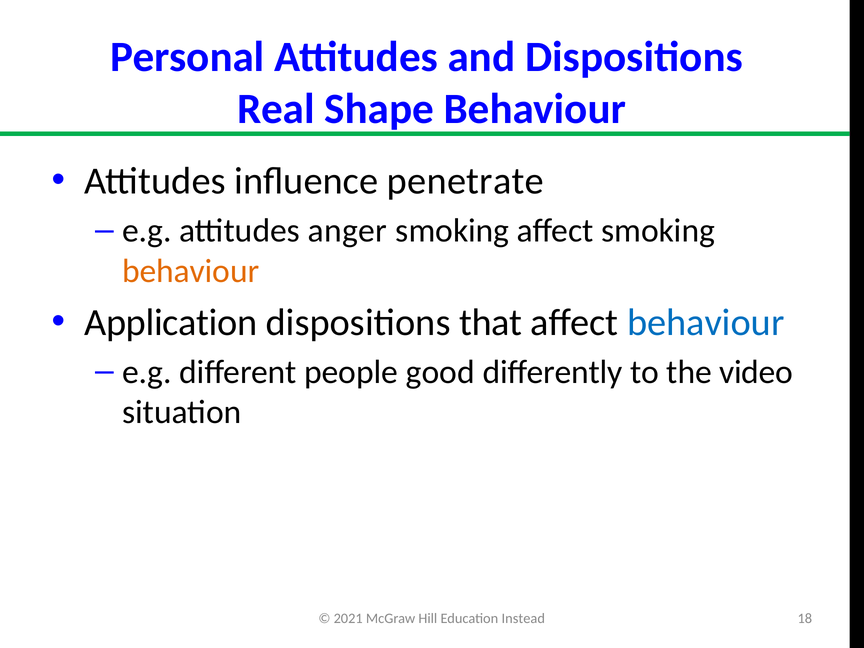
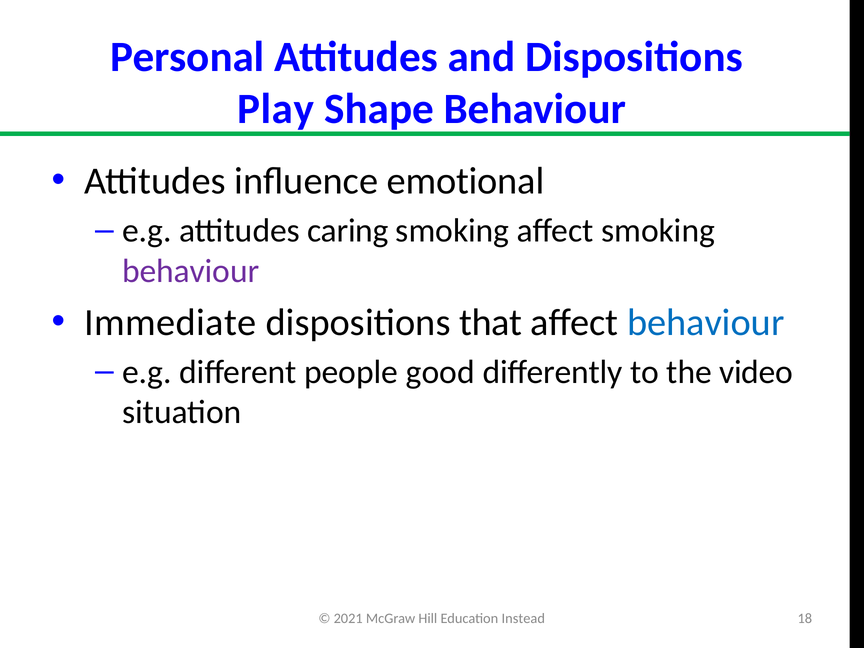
Real: Real -> Play
penetrate: penetrate -> emotional
anger: anger -> caring
behaviour at (191, 271) colour: orange -> purple
Application: Application -> Immediate
